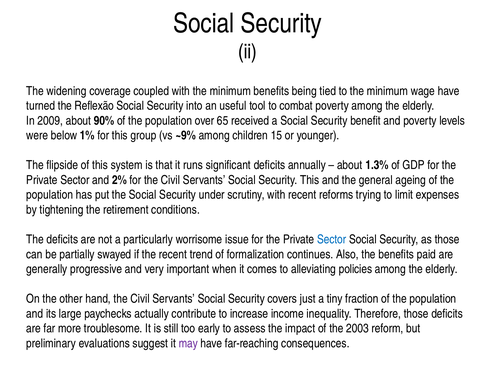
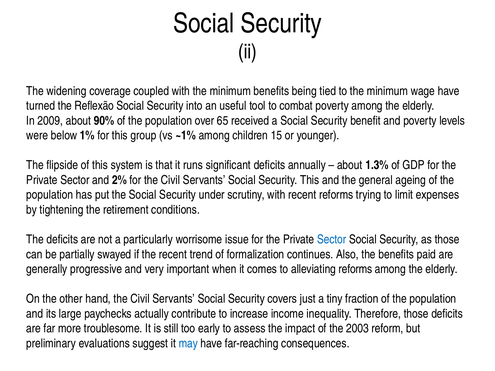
~9%: ~9% -> ~1%
alleviating policies: policies -> reforms
may colour: purple -> blue
